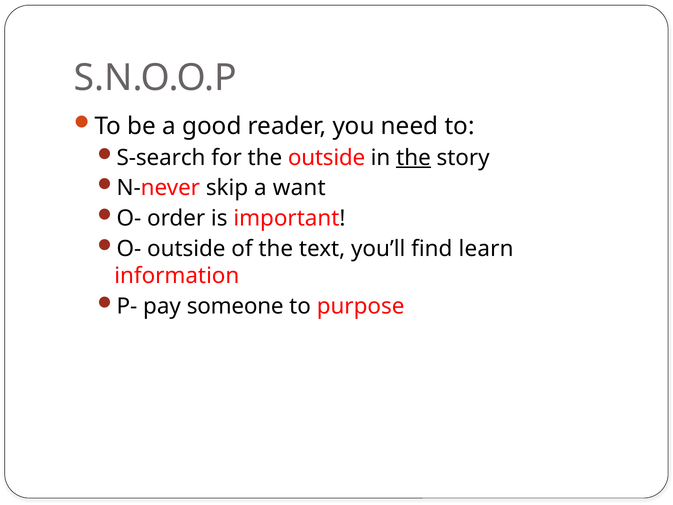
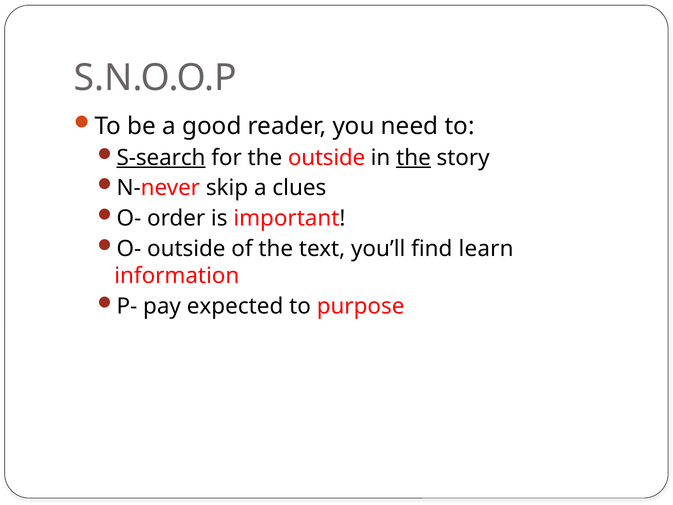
S-search underline: none -> present
want: want -> clues
someone: someone -> expected
